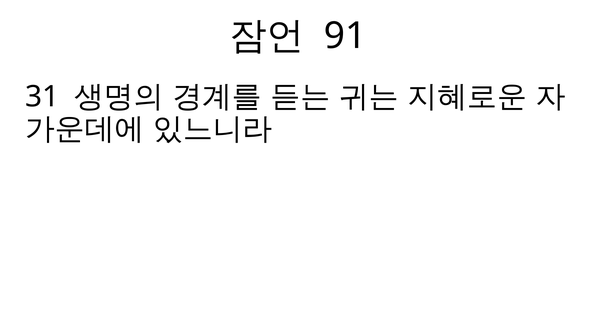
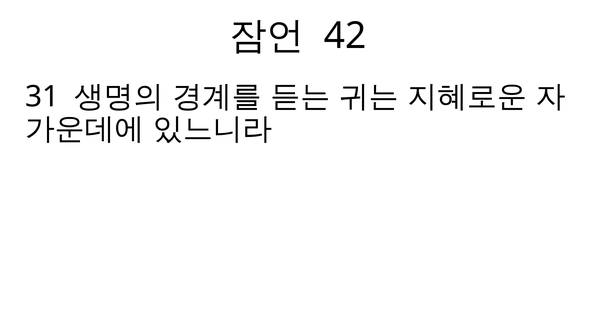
91: 91 -> 42
